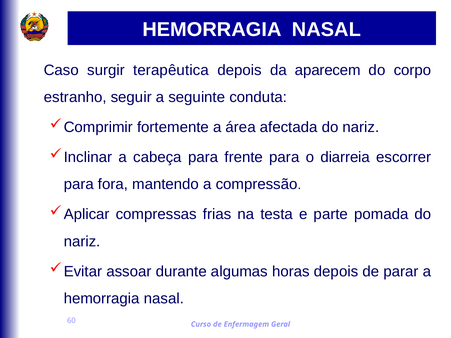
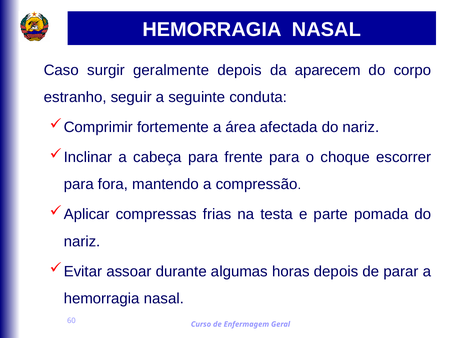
terapêutica: terapêutica -> geralmente
diarreia: diarreia -> choque
